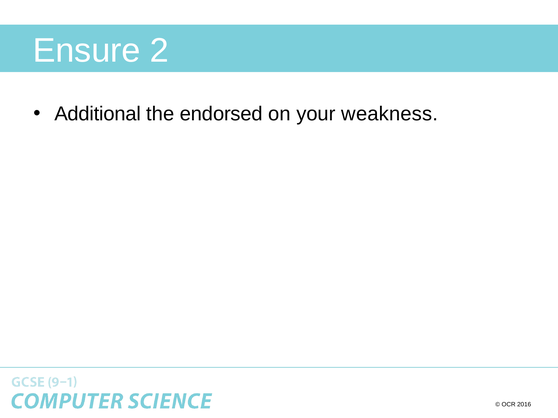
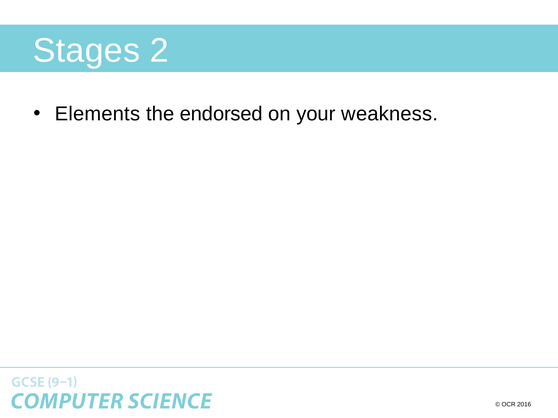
Ensure: Ensure -> Stages
Additional: Additional -> Elements
